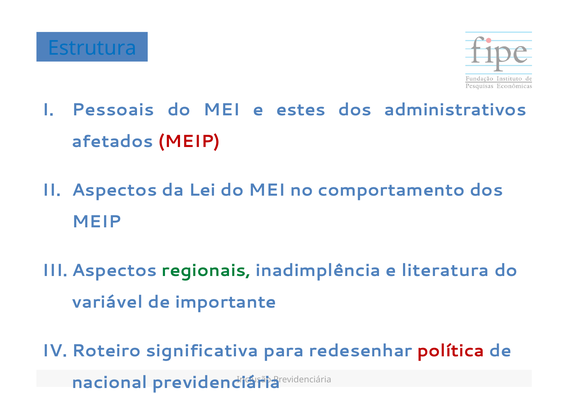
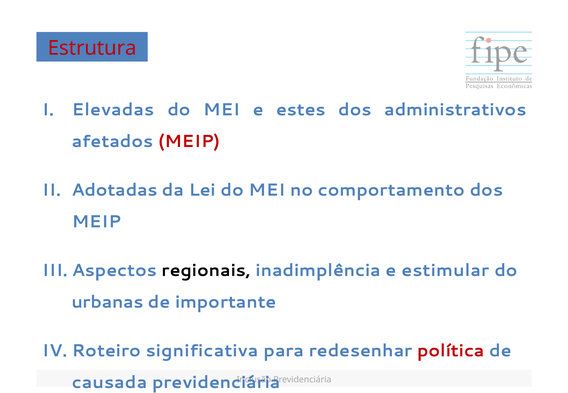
Estrutura colour: blue -> red
Pessoais: Pessoais -> Elevadas
Aspectos: Aspectos -> Adotadas
regionais colour: green -> black
literatura: literatura -> estimular
variável: variável -> urbanas
nacional: nacional -> causada
